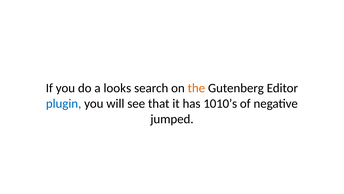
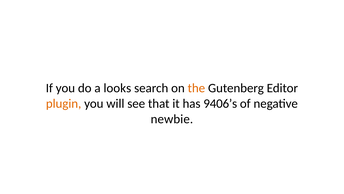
plugin colour: blue -> orange
1010’s: 1010’s -> 9406’s
jumped: jumped -> newbie
